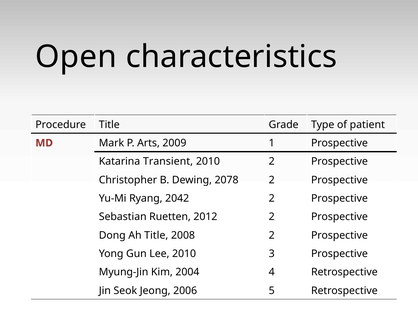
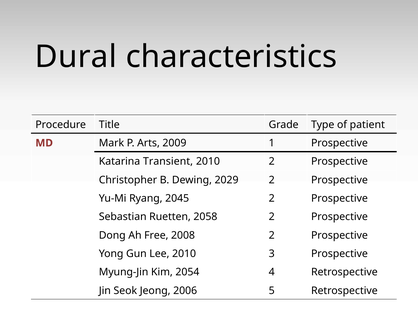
Open: Open -> Dural
2078: 2078 -> 2029
2042: 2042 -> 2045
2012: 2012 -> 2058
Ah Title: Title -> Free
2004: 2004 -> 2054
